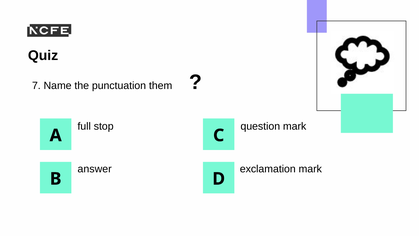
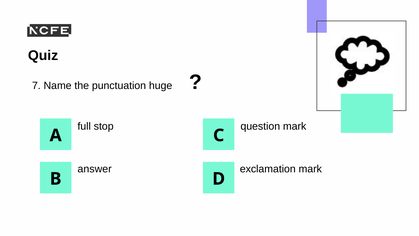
them: them -> huge
